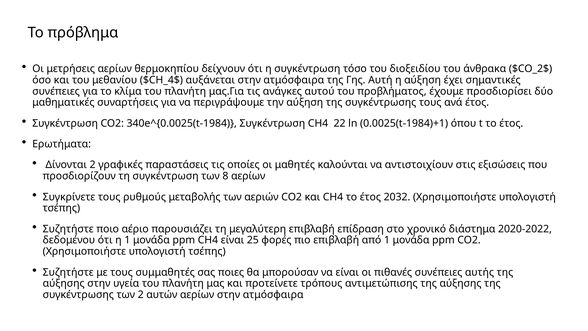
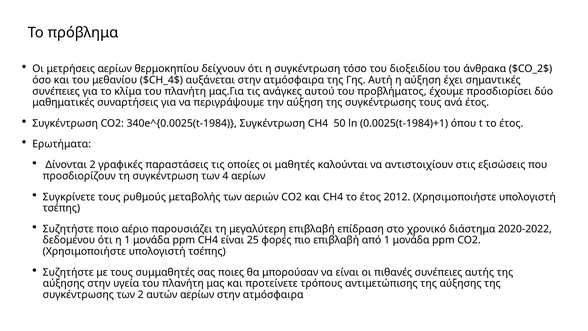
22: 22 -> 50
8: 8 -> 4
2032: 2032 -> 2012
